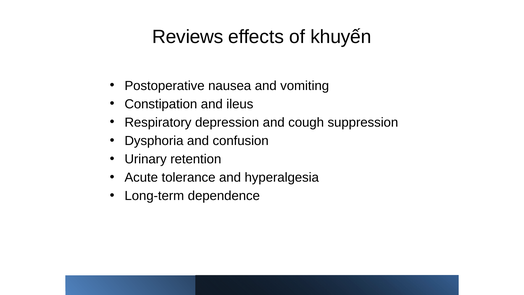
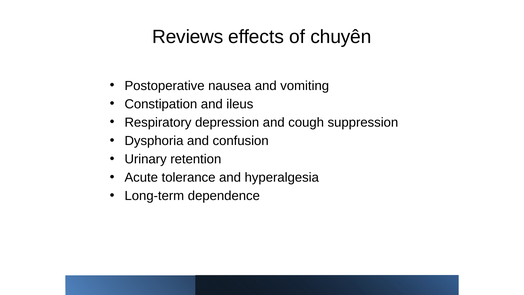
khuyến: khuyến -> chuyên
